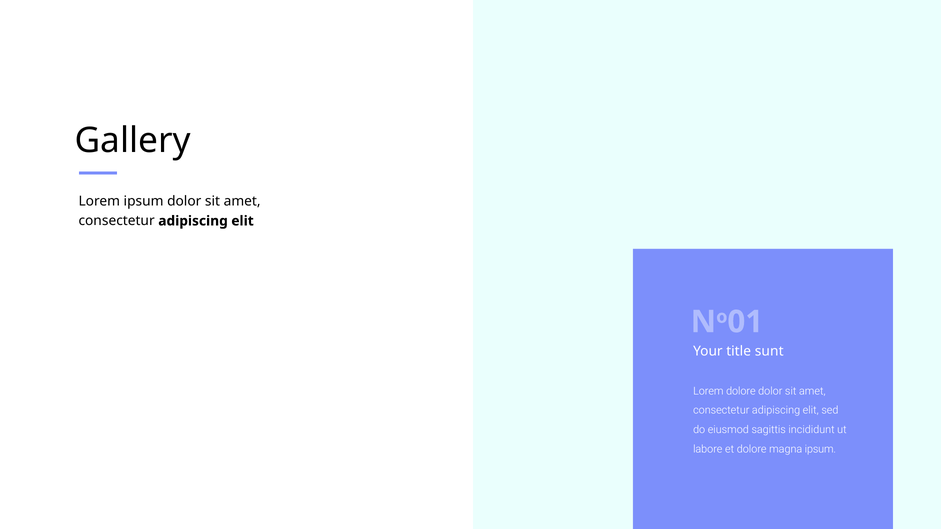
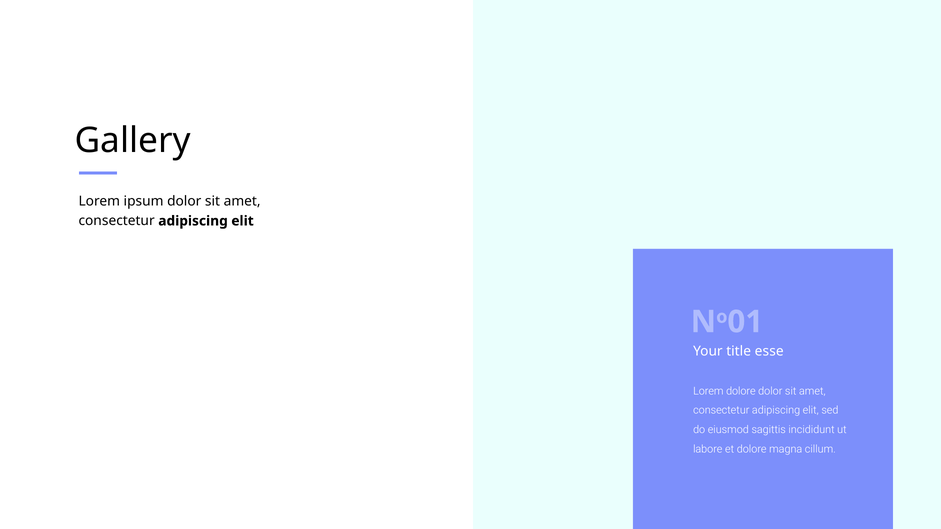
sunt: sunt -> esse
magna ipsum: ipsum -> cillum
